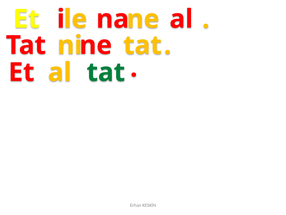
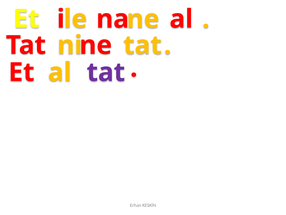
tat at (106, 72) colour: green -> purple
